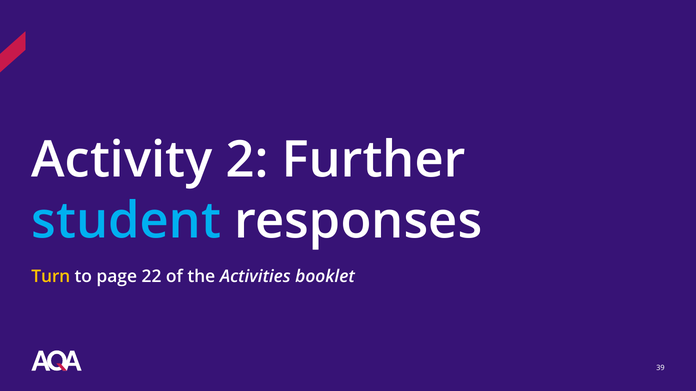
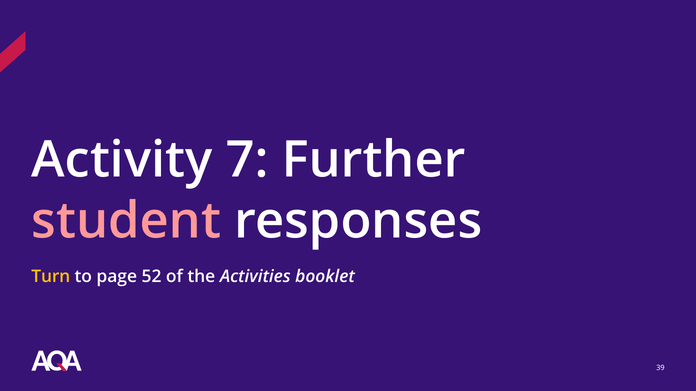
2: 2 -> 7
student colour: light blue -> pink
22: 22 -> 52
